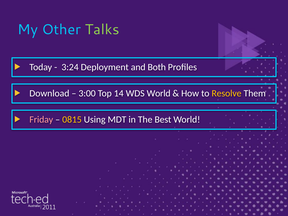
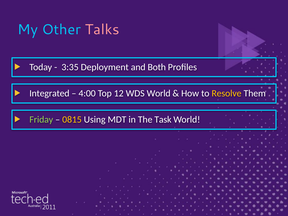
Talks colour: light green -> pink
3:24: 3:24 -> 3:35
Download: Download -> Integrated
3:00: 3:00 -> 4:00
14: 14 -> 12
Friday colour: pink -> light green
Best: Best -> Task
